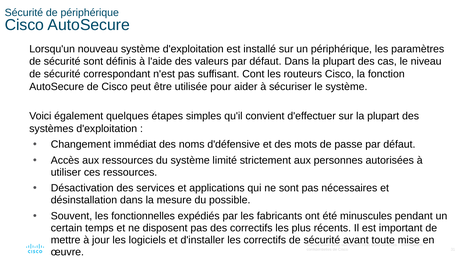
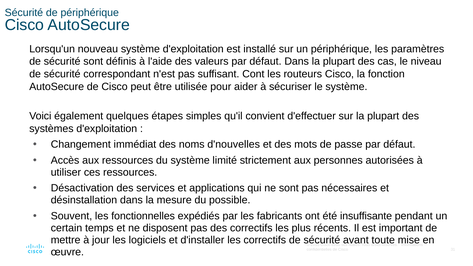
d'défensive: d'défensive -> d'nouvelles
minuscules: minuscules -> insuffisante
